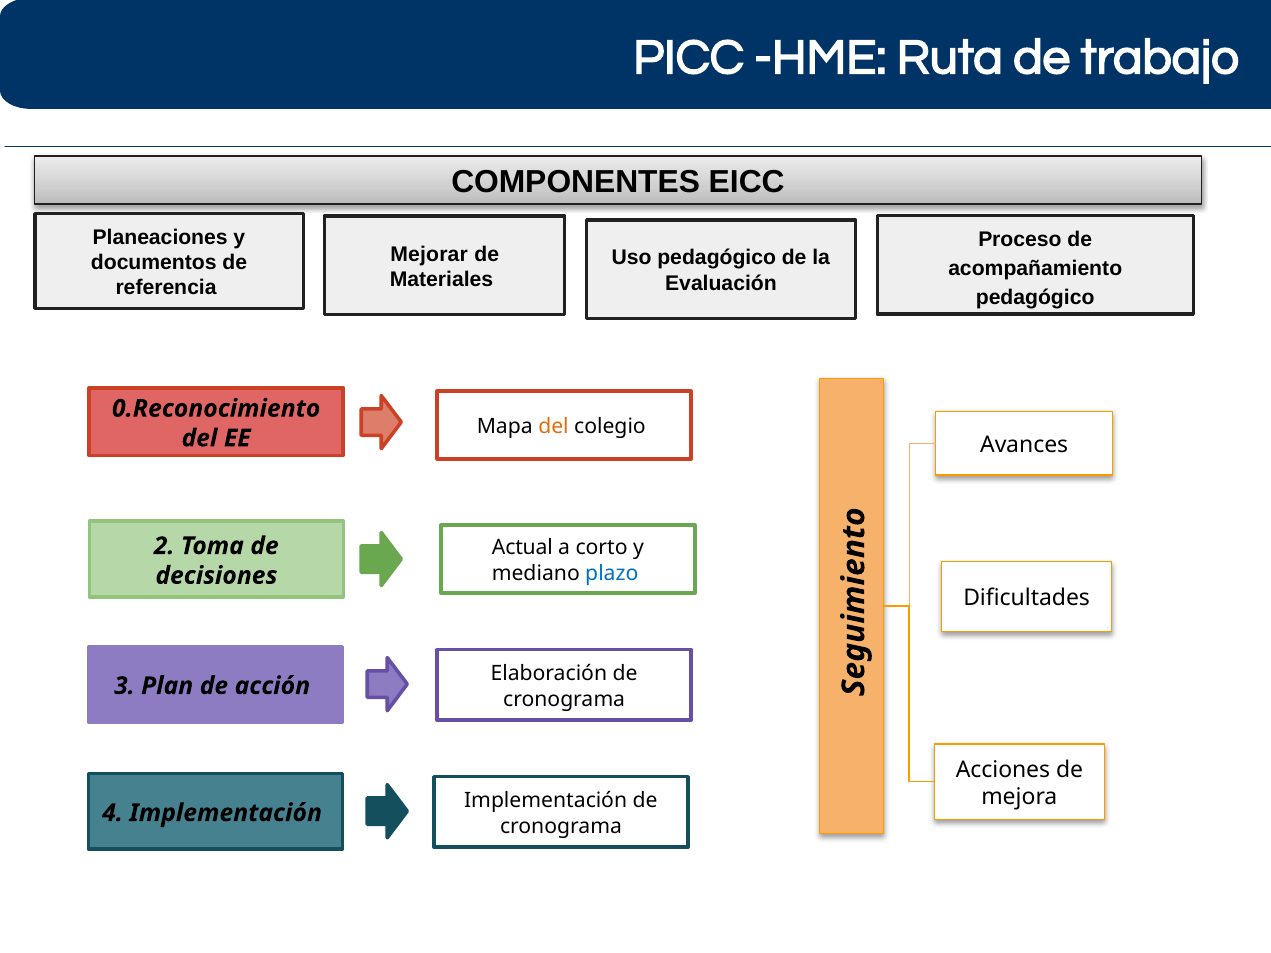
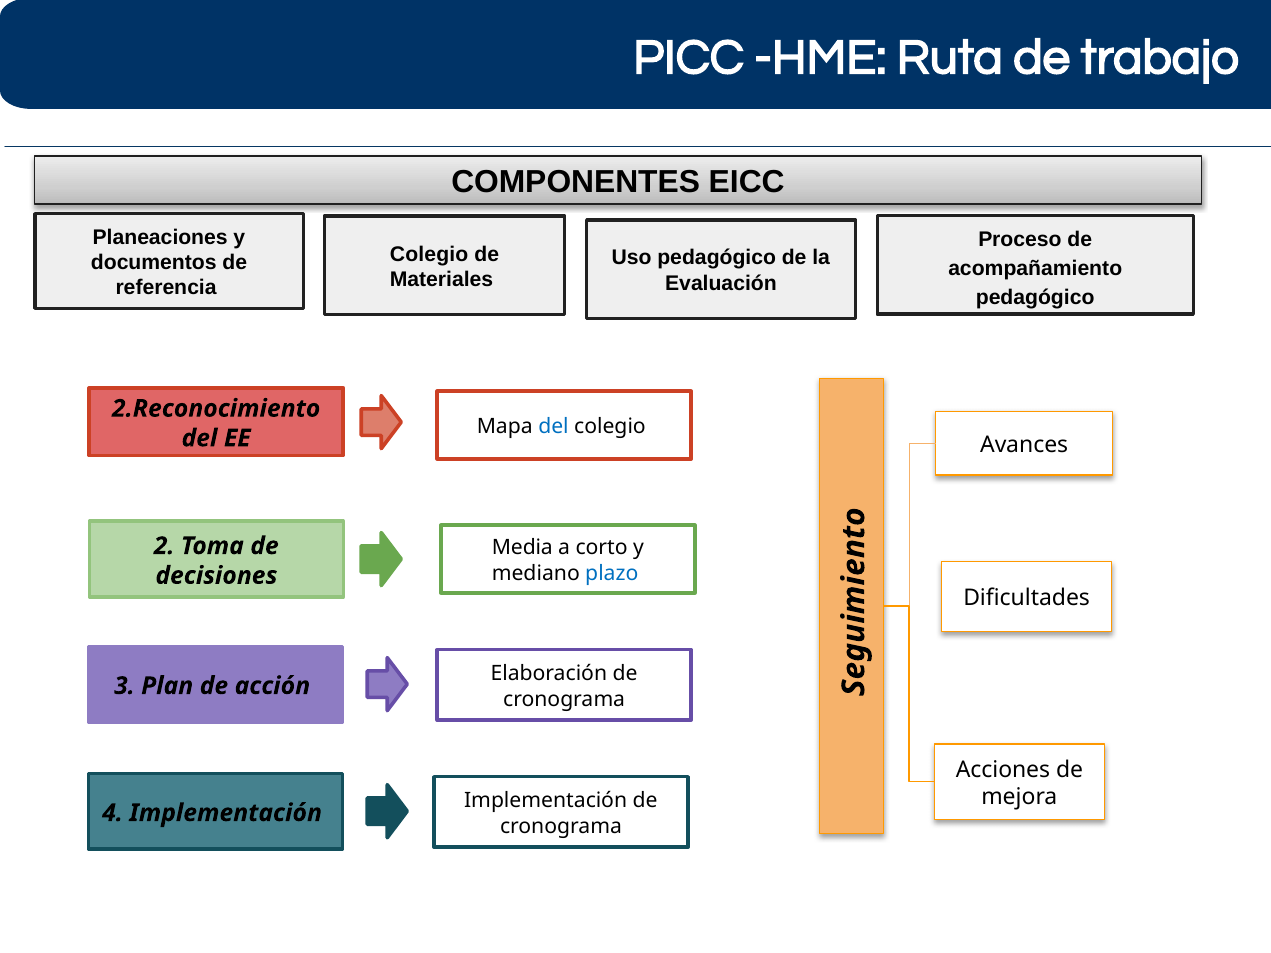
Mejorar at (429, 254): Mejorar -> Colegio
0.Reconocimiento: 0.Reconocimiento -> 2.Reconocimiento
del at (554, 427) colour: orange -> blue
Actual: Actual -> Media
